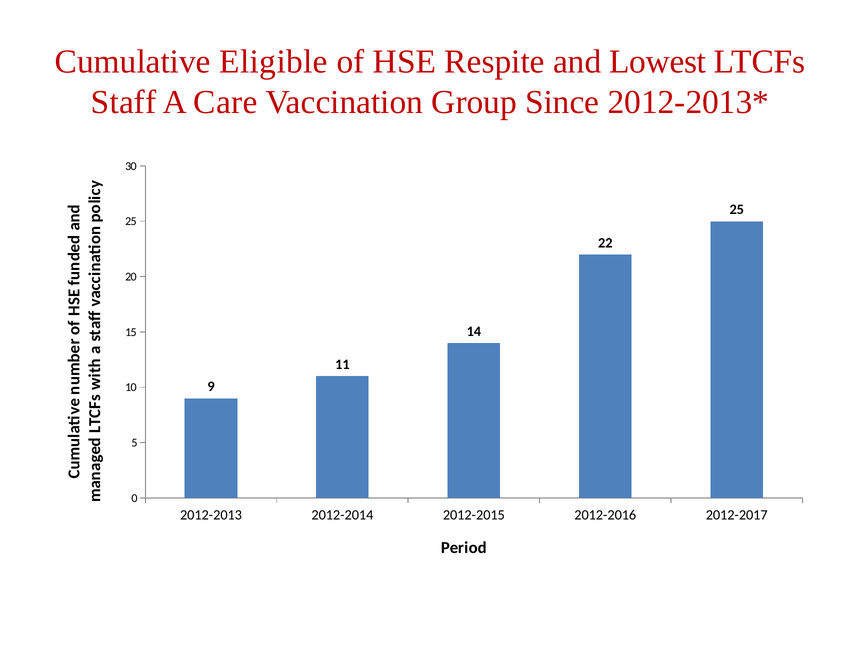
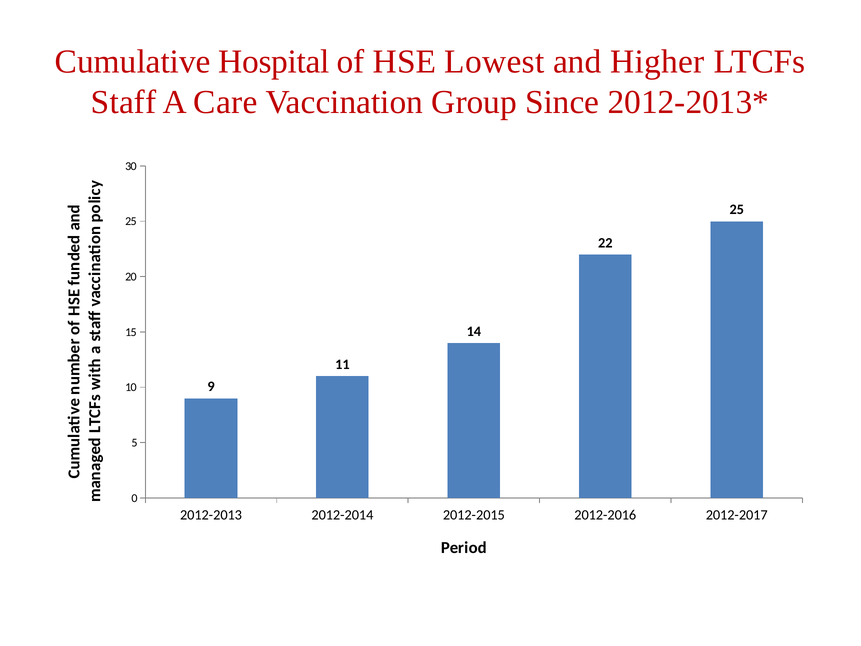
Eligible: Eligible -> Hospital
Respite: Respite -> Lowest
Lowest: Lowest -> Higher
